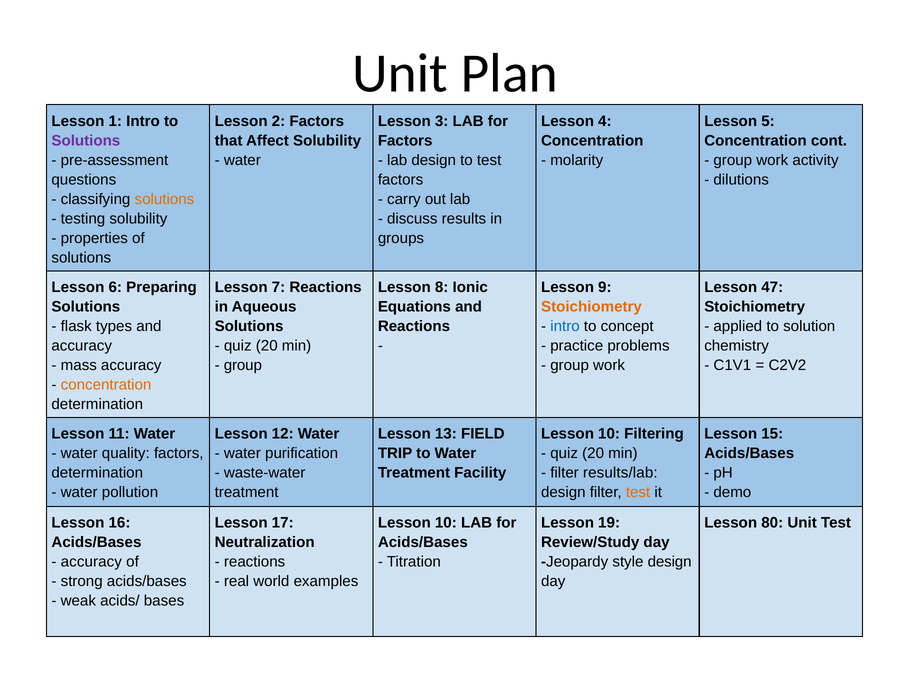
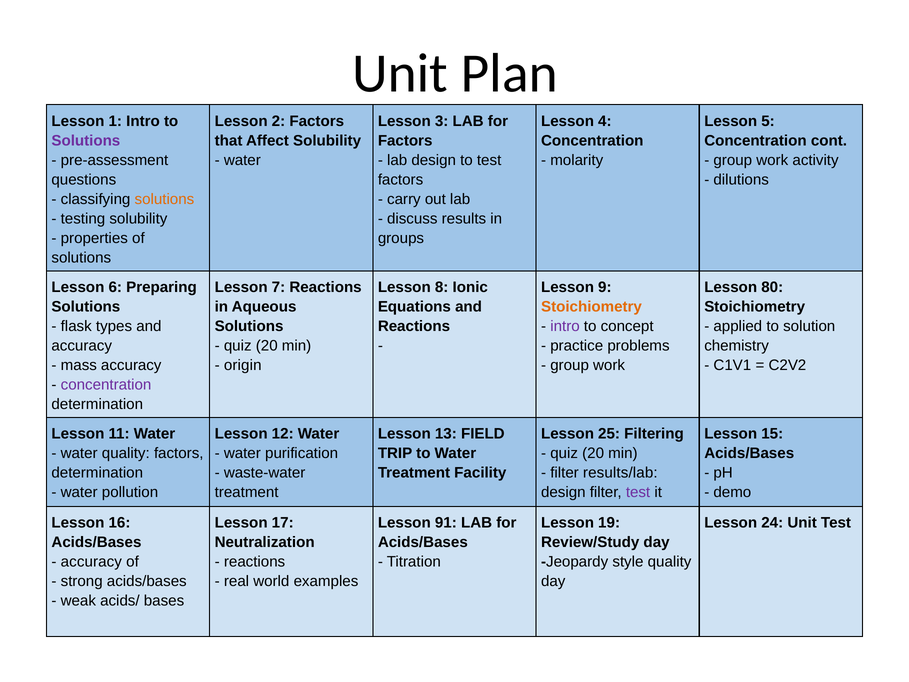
47: 47 -> 80
intro at (565, 326) colour: blue -> purple
group at (243, 365): group -> origin
concentration at (106, 385) colour: orange -> purple
10 at (609, 434): 10 -> 25
test at (638, 492) colour: orange -> purple
10 at (446, 523): 10 -> 91
80: 80 -> 24
style design: design -> quality
